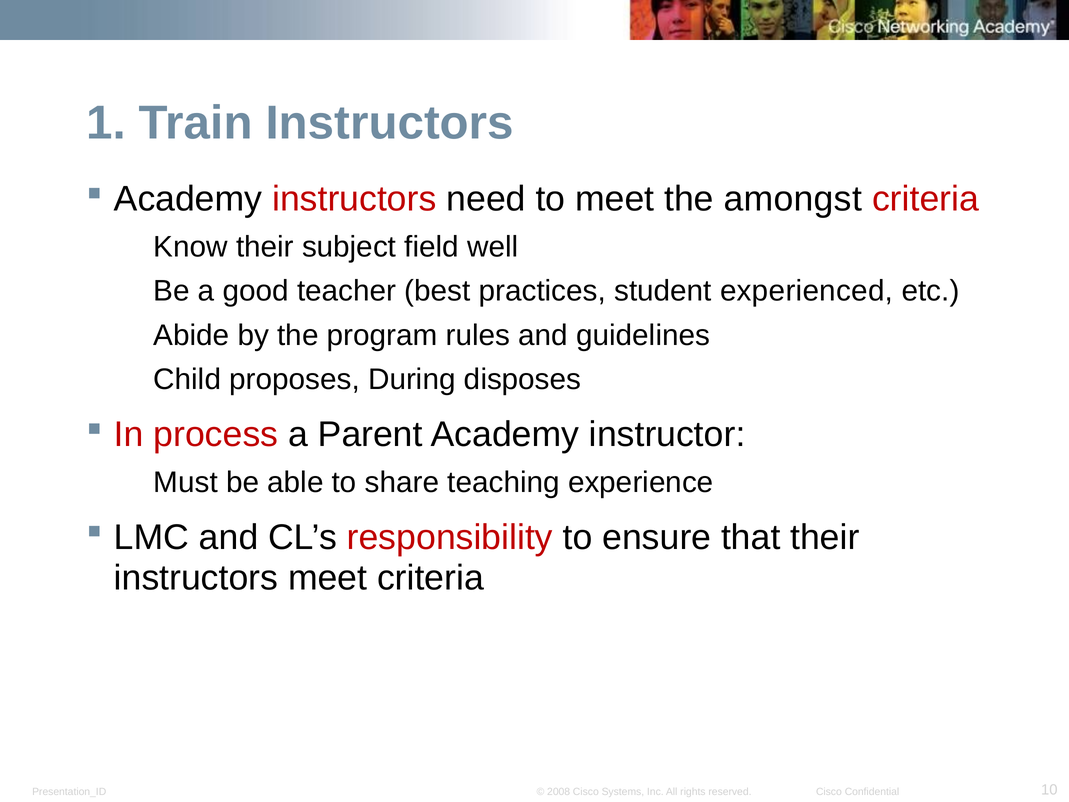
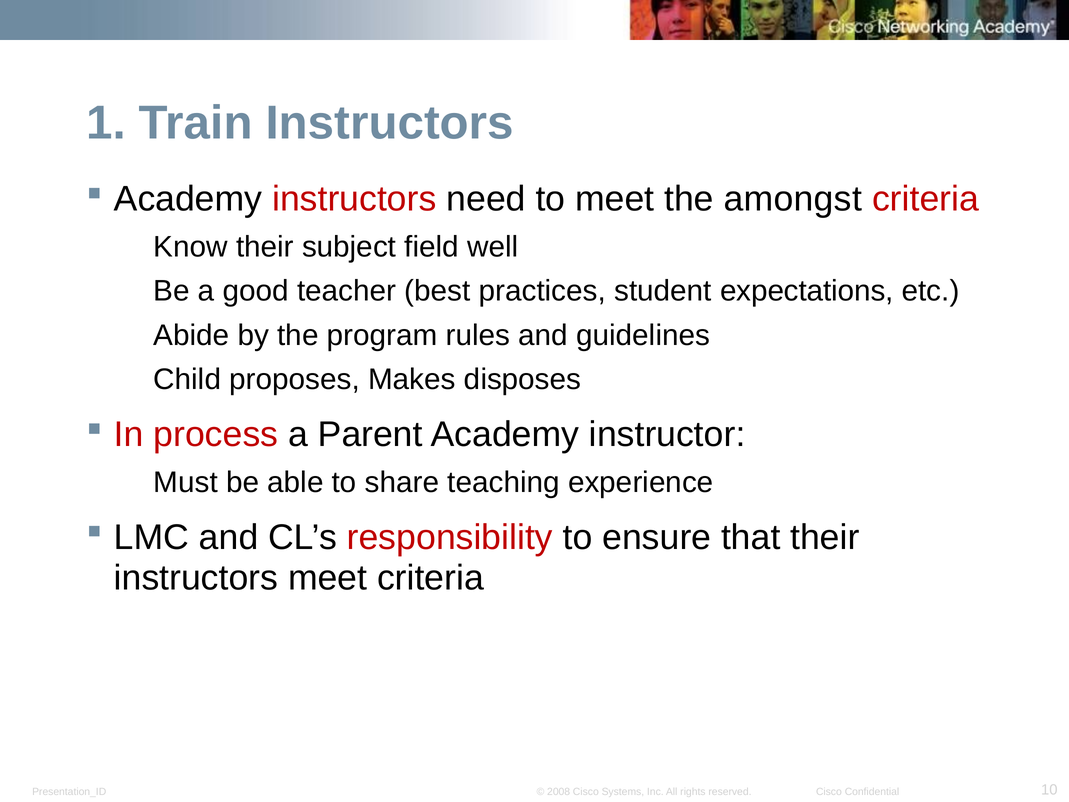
experienced: experienced -> expectations
During: During -> Makes
